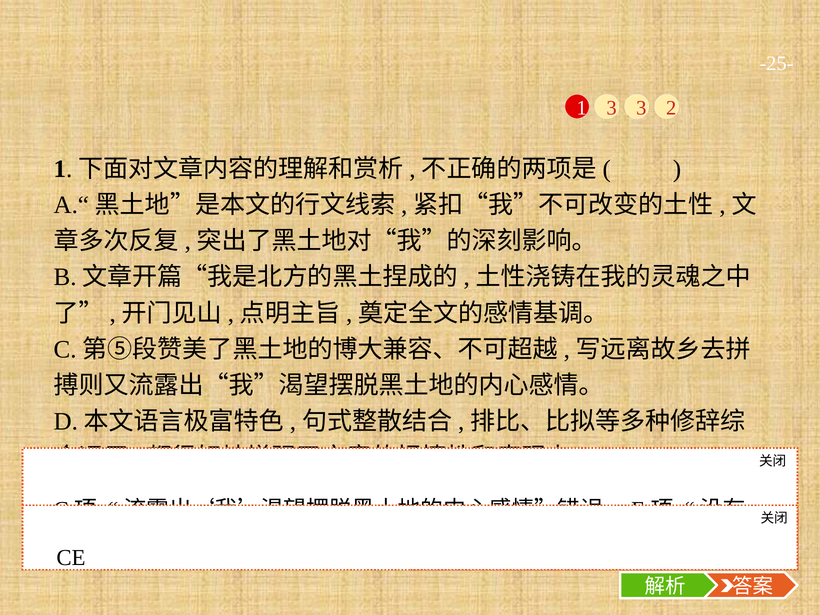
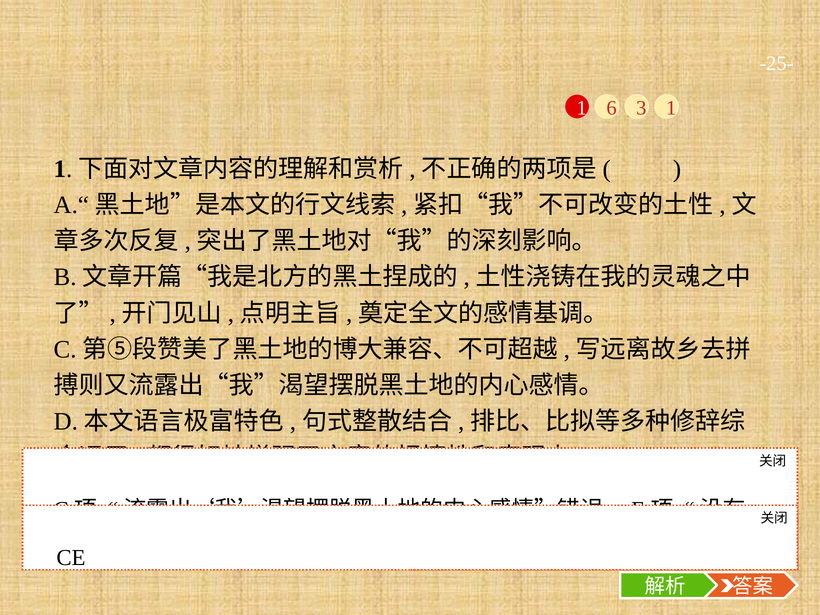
1 3: 3 -> 6
3 2: 2 -> 1
